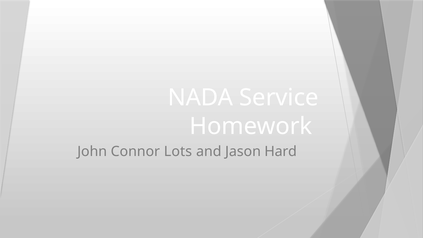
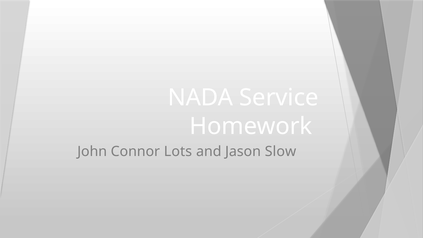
Hard: Hard -> Slow
